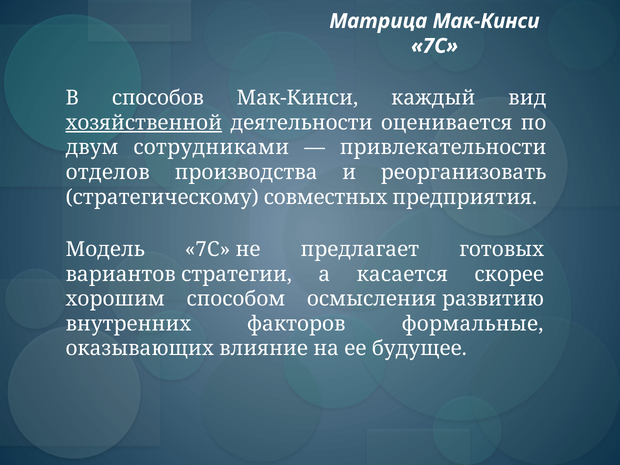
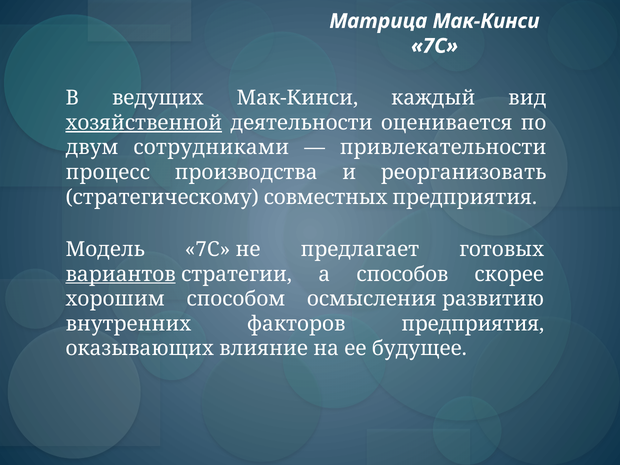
способов: способов -> ведущих
отделов: отделов -> процесс
вариантов underline: none -> present
касается: касается -> способов
факторов формальные: формальные -> предприятия
